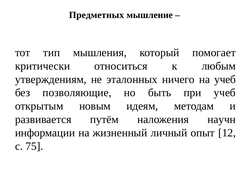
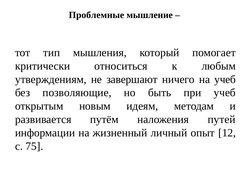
Предметных: Предметных -> Проблемные
эталонных: эталонных -> завершают
научн: научн -> путей
